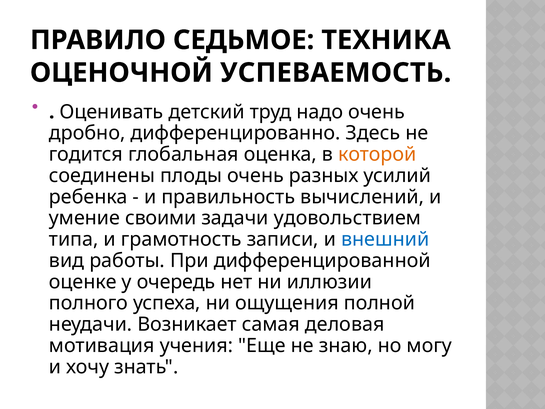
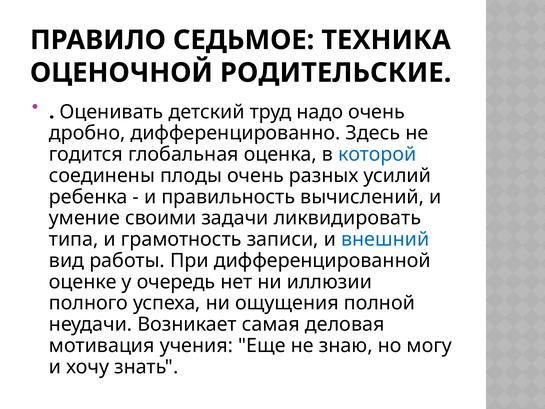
УСПЕВАЕМОСТЬ: УСПЕВАЕМОСТЬ -> РОДИТЕЛЬСКИЕ
которой colour: orange -> blue
удовольствием: удовольствием -> ликвидировать
